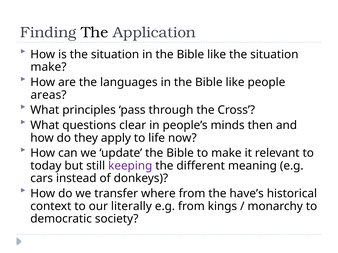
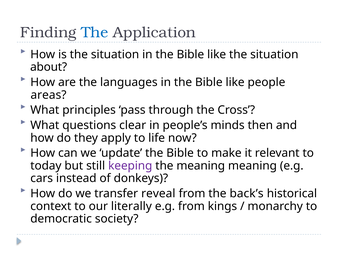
The at (95, 33) colour: black -> blue
make at (48, 67): make -> about
the different: different -> meaning
where: where -> reveal
have’s: have’s -> back’s
